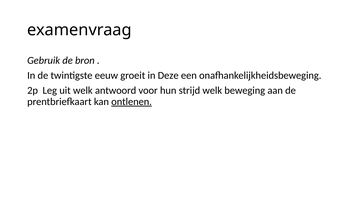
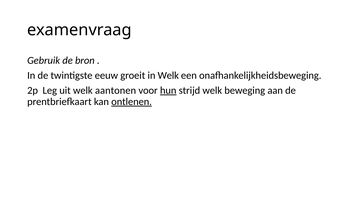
in Deze: Deze -> Welk
antwoord: antwoord -> aantonen
hun underline: none -> present
